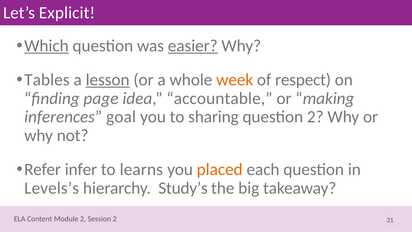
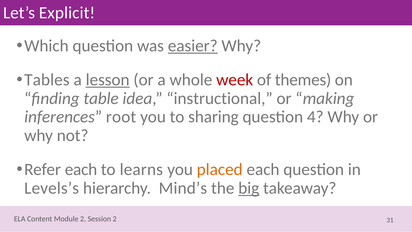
Which underline: present -> none
week colour: orange -> red
respect: respect -> themes
page: page -> table
accountable: accountable -> instructional
goal: goal -> root
question 2: 2 -> 4
Refer infer: infer -> each
Study’s: Study’s -> Mind’s
big underline: none -> present
